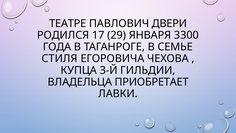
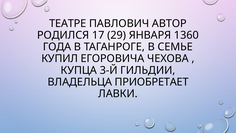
ДВЕРИ: ДВЕРИ -> АВТОР
3300: 3300 -> 1360
СТИЛЯ: СТИЛЯ -> КУПИЛ
